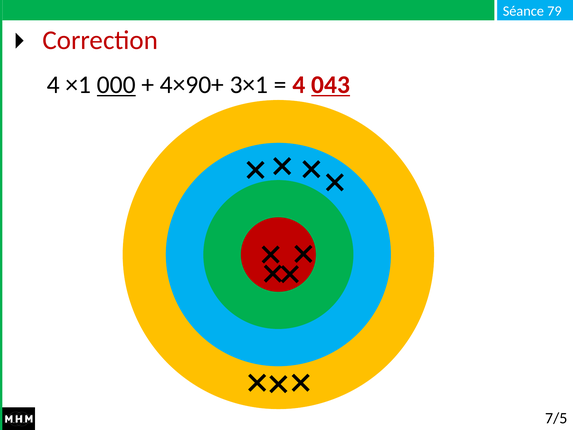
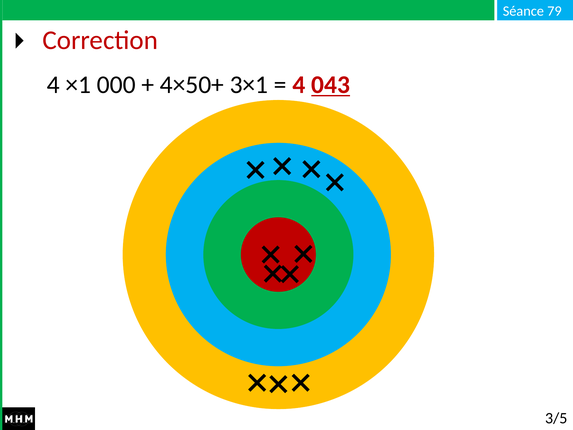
000 at (116, 85) underline: present -> none
4×90+: 4×90+ -> 4×50+
7/5: 7/5 -> 3/5
